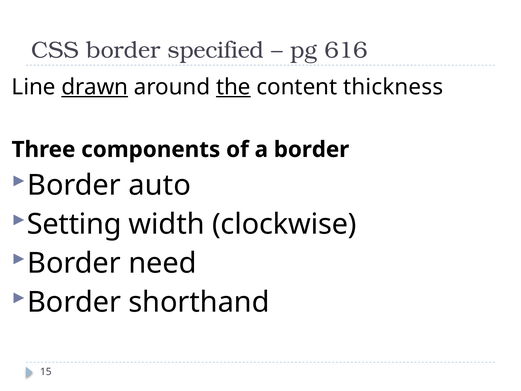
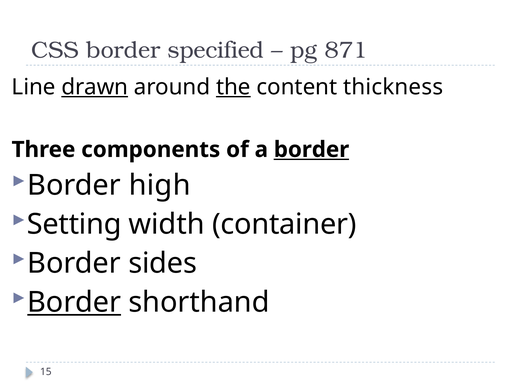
616: 616 -> 871
border at (312, 149) underline: none -> present
auto: auto -> high
clockwise: clockwise -> container
need: need -> sides
Border at (74, 302) underline: none -> present
